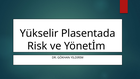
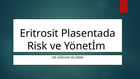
Yükselir: Yükselir -> Eritrosit
